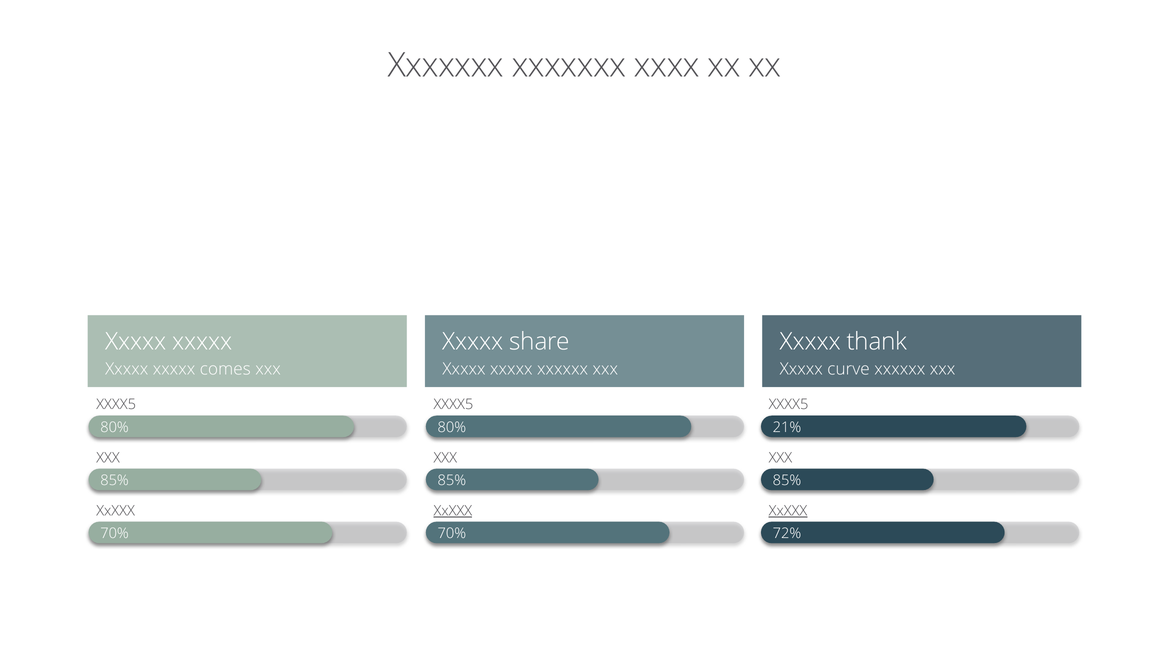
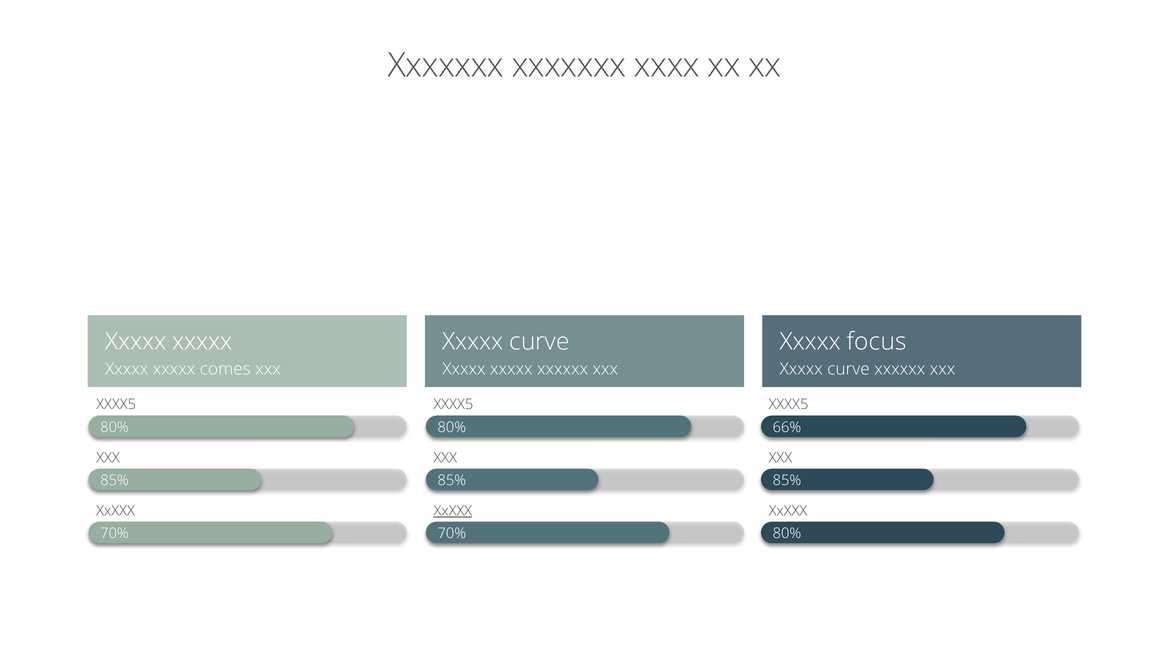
share at (540, 342): share -> curve
thank: thank -> focus
21%: 21% -> 66%
XxXXX at (788, 511) underline: present -> none
72% at (787, 534): 72% -> 80%
